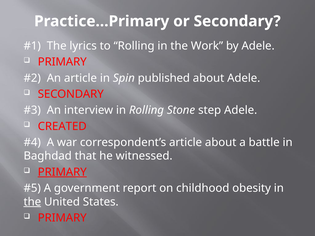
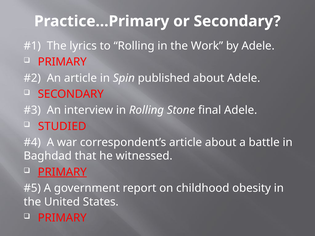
step: step -> final
CREATED: CREATED -> STUDIED
the at (32, 202) underline: present -> none
